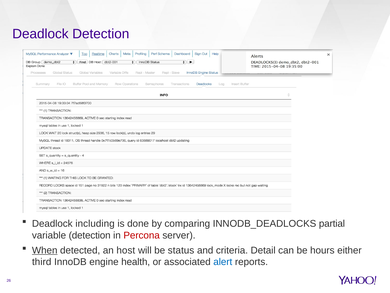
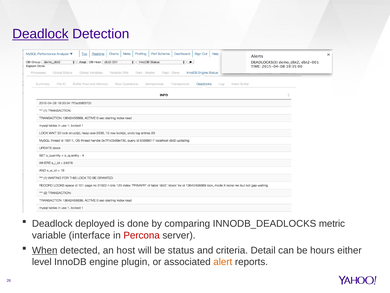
Deadlock at (40, 34) underline: none -> present
including: including -> deployed
partial: partial -> metric
variable detection: detection -> interface
third: third -> level
health: health -> plugin
alert colour: blue -> orange
